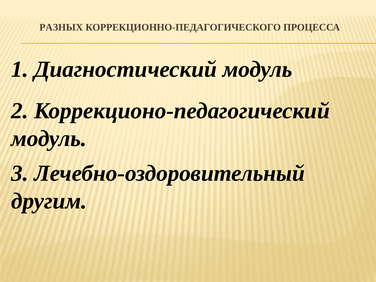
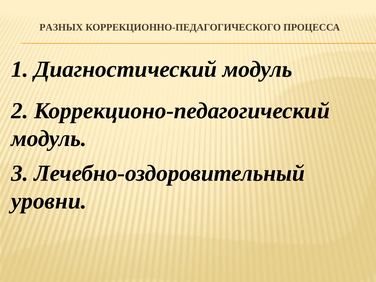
другим: другим -> уровни
